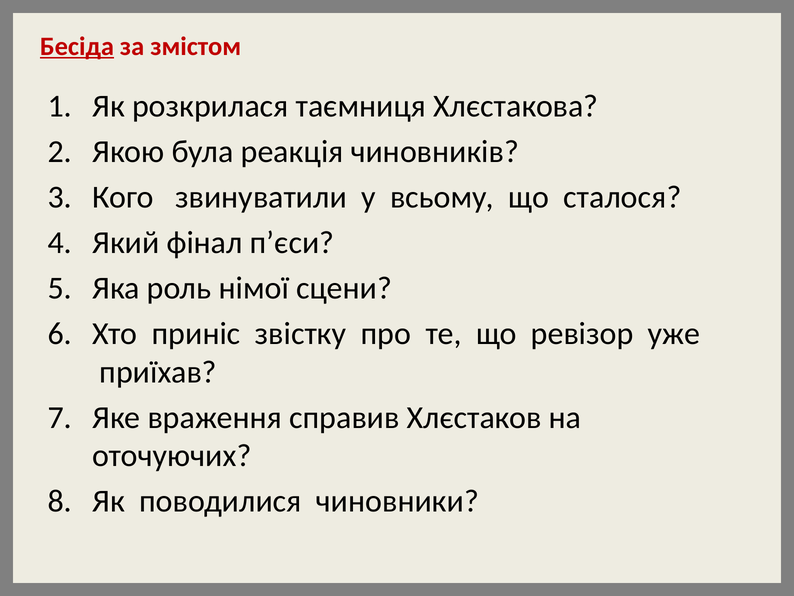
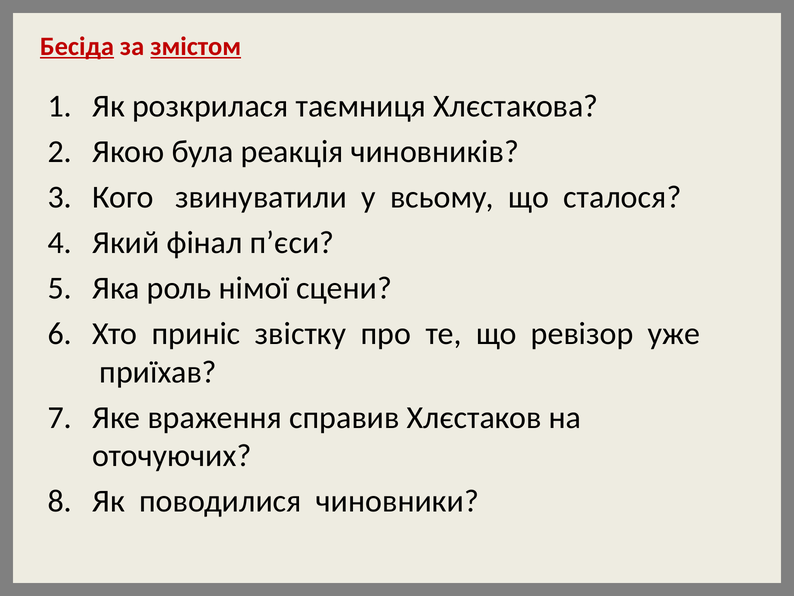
змістом underline: none -> present
